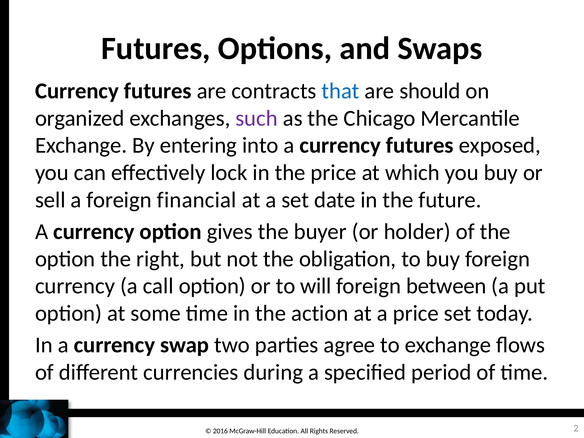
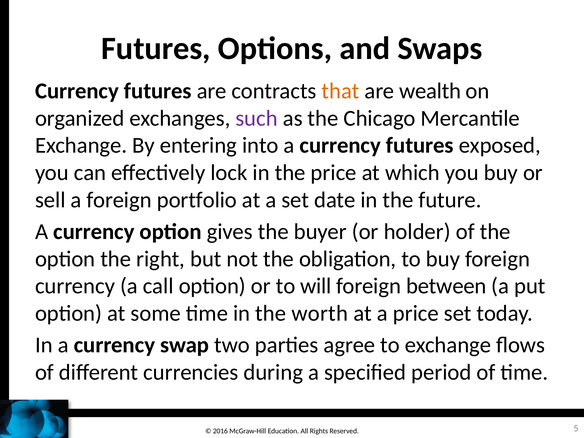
that colour: blue -> orange
should: should -> wealth
financial: financial -> portfolio
action: action -> worth
2: 2 -> 5
